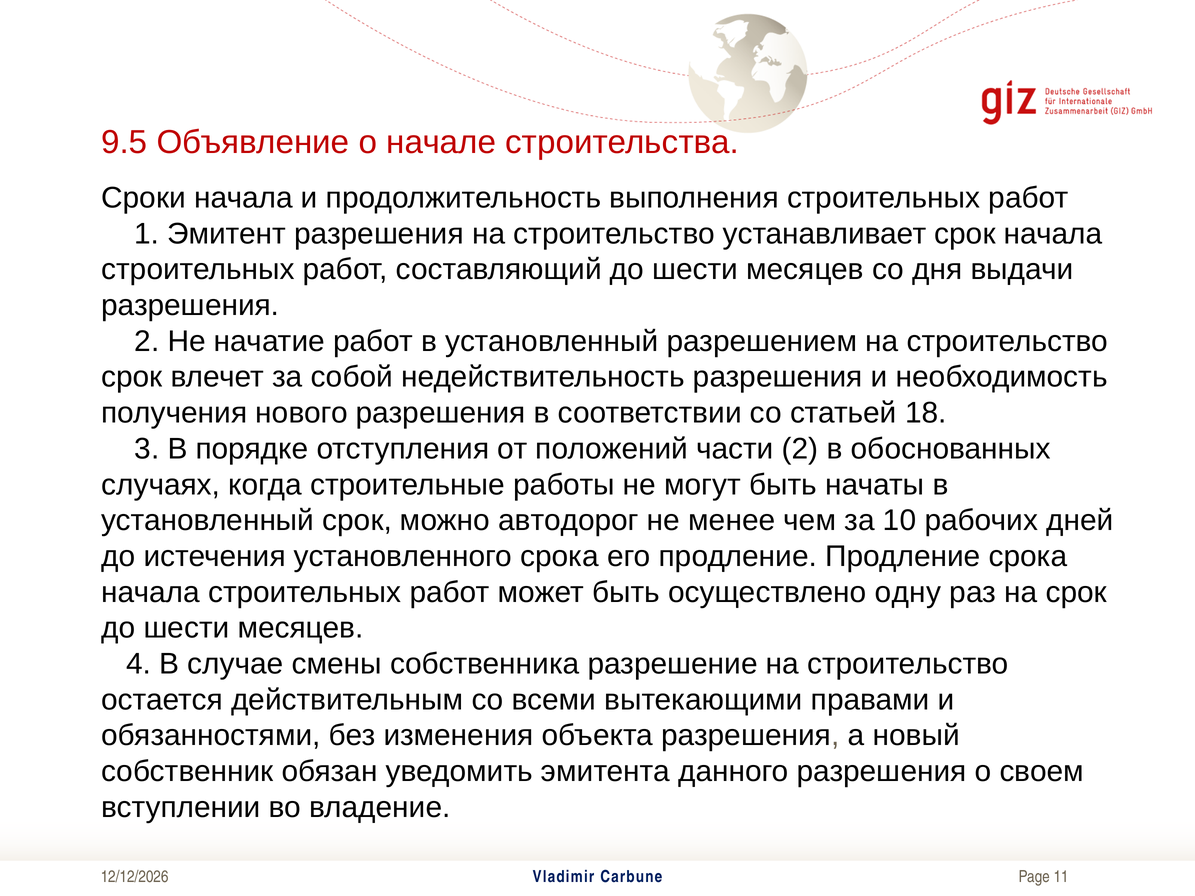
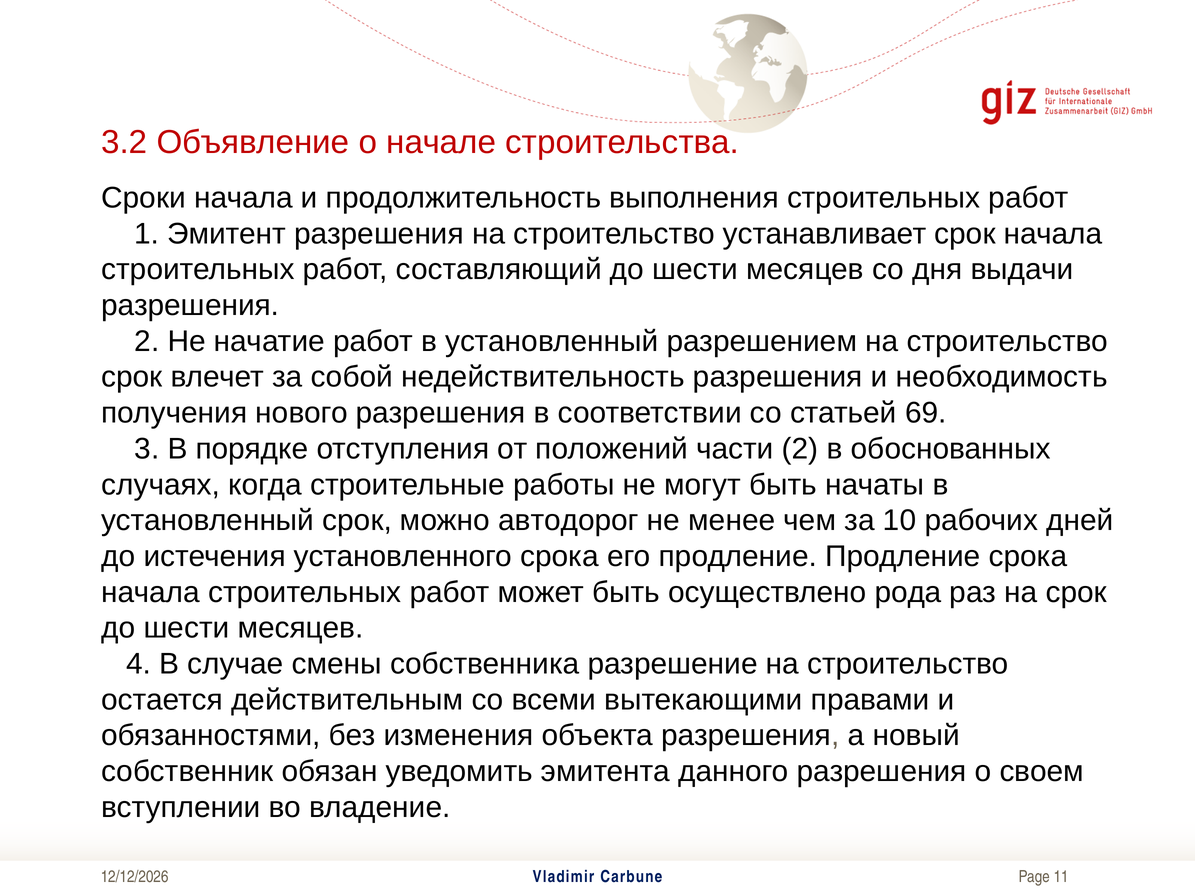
9.5: 9.5 -> 3.2
18: 18 -> 69
одну: одну -> рода
